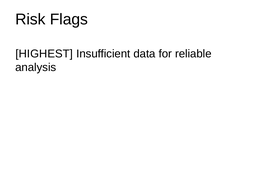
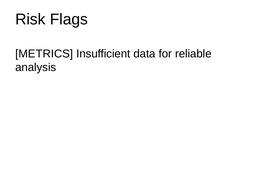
HIGHEST: HIGHEST -> METRICS
